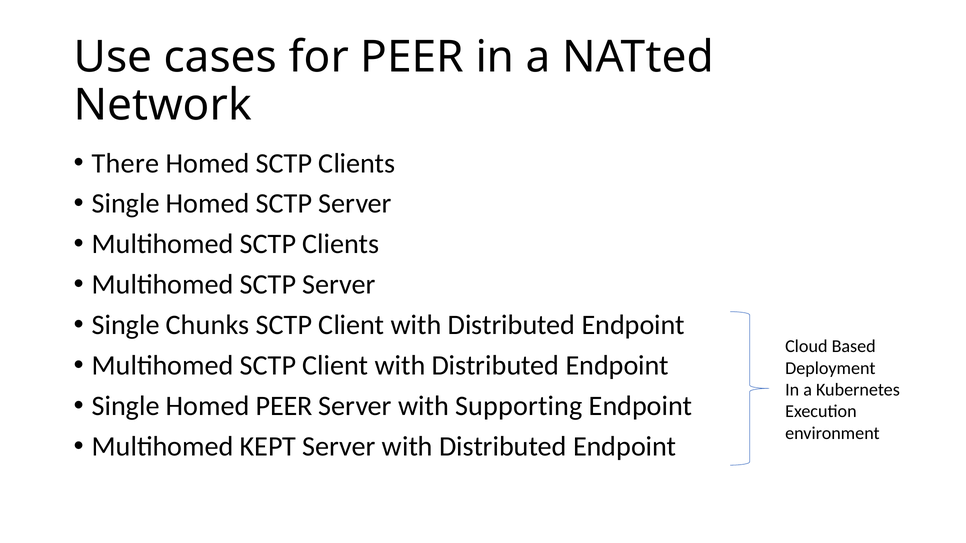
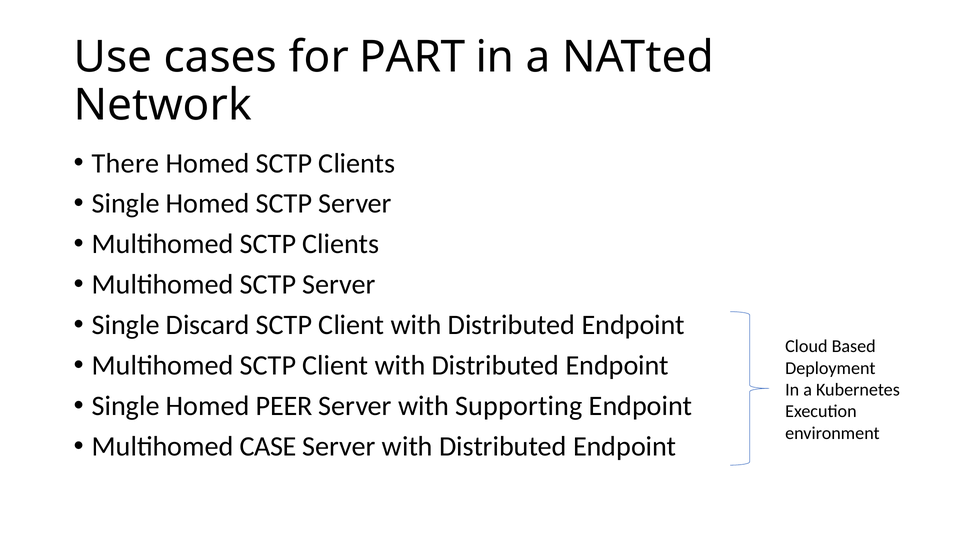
for PEER: PEER -> PART
Chunks: Chunks -> Discard
KEPT: KEPT -> CASE
